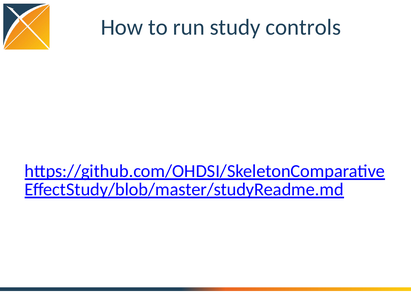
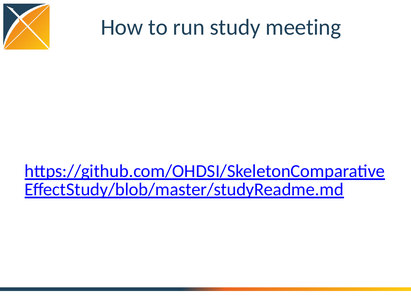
controls: controls -> meeting
